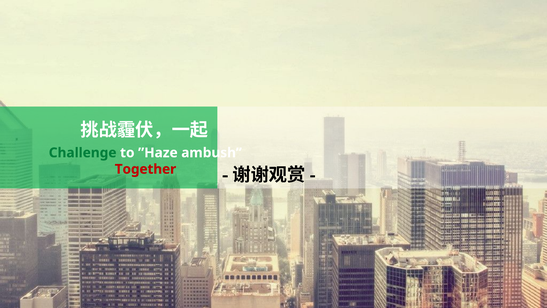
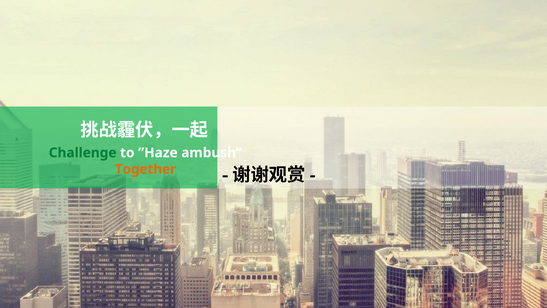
Together colour: red -> orange
